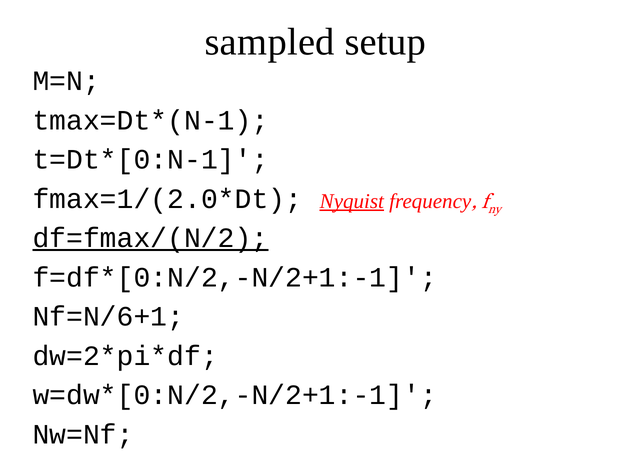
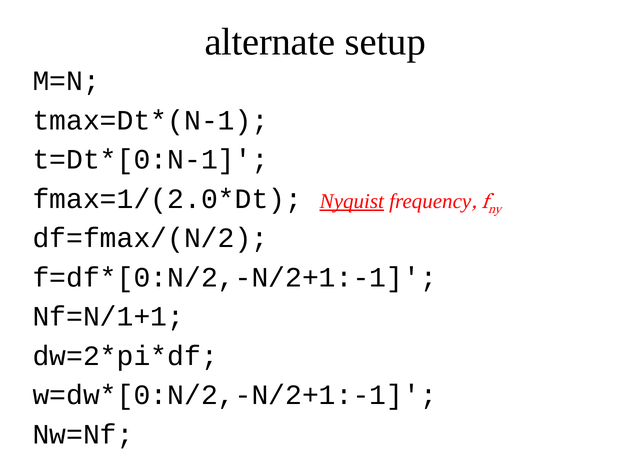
sampled: sampled -> alternate
df=fmax/(N/2 underline: present -> none
Nf=N/6+1: Nf=N/6+1 -> Nf=N/1+1
